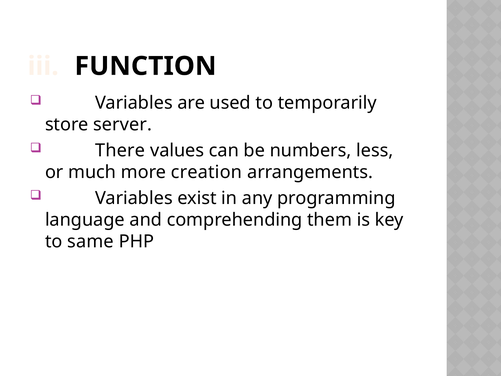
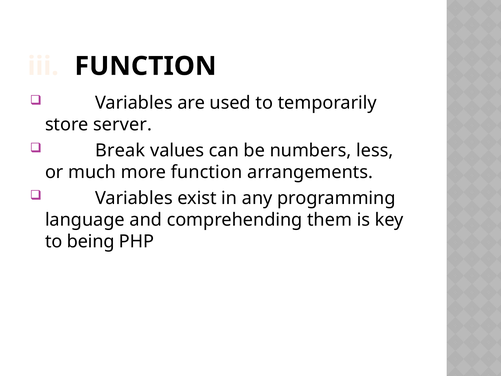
There: There -> Break
more creation: creation -> function
same: same -> being
